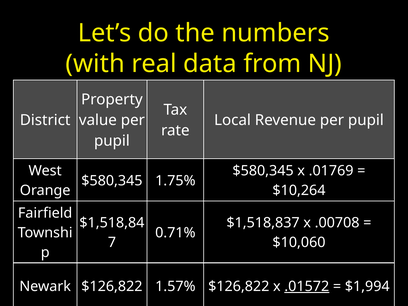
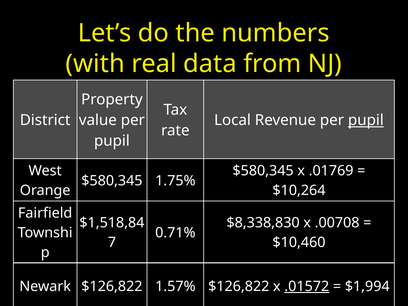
pupil at (366, 120) underline: none -> present
$1,518,837: $1,518,837 -> $8,338,830
$10,060: $10,060 -> $10,460
